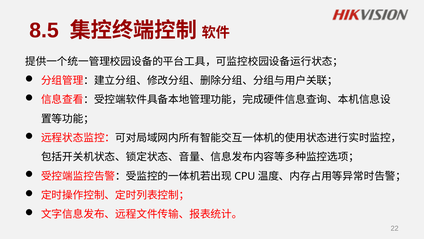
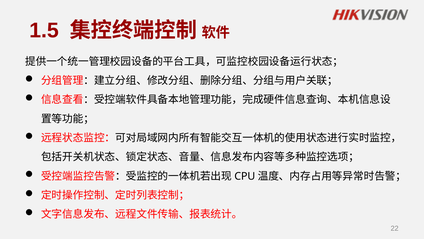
8.5: 8.5 -> 1.5
